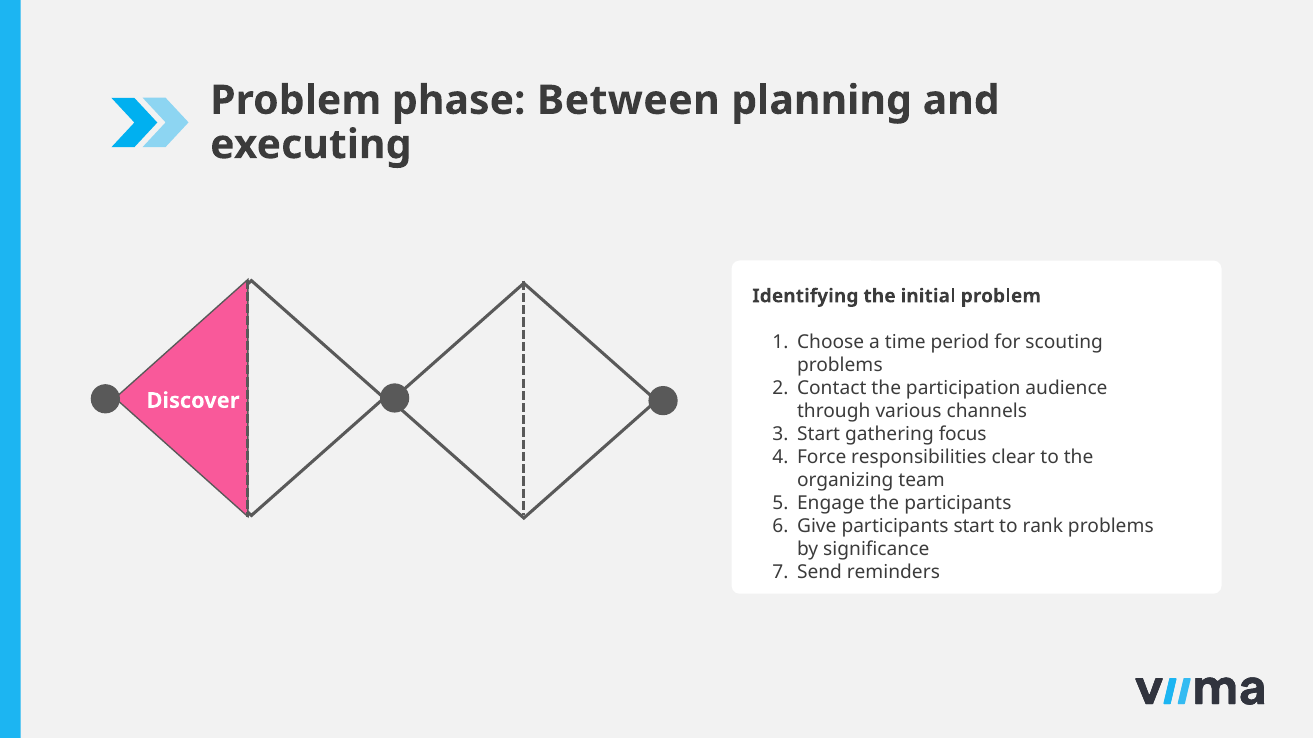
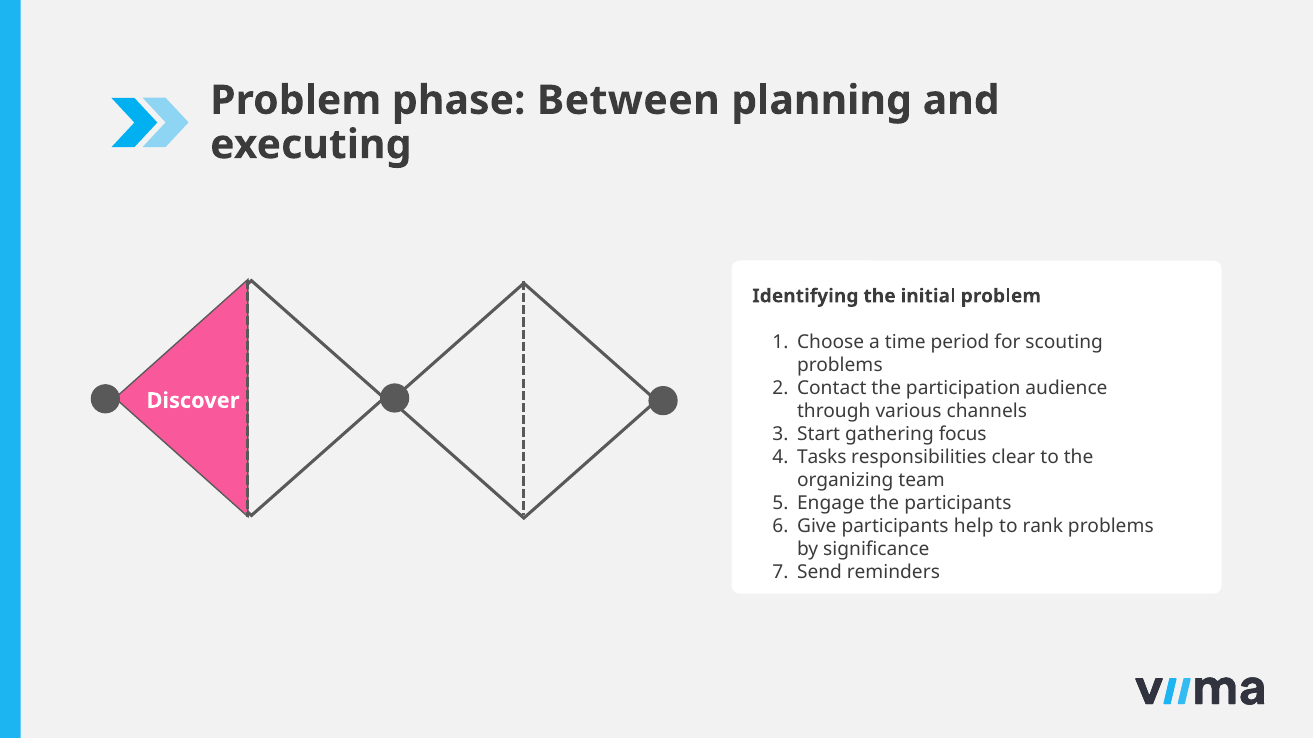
Force: Force -> Tasks
participants start: start -> help
